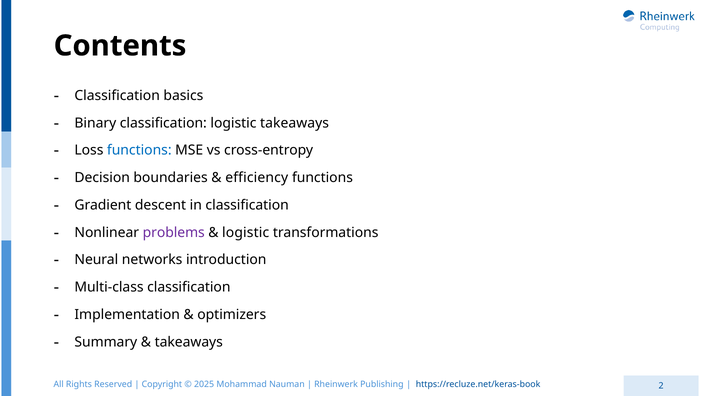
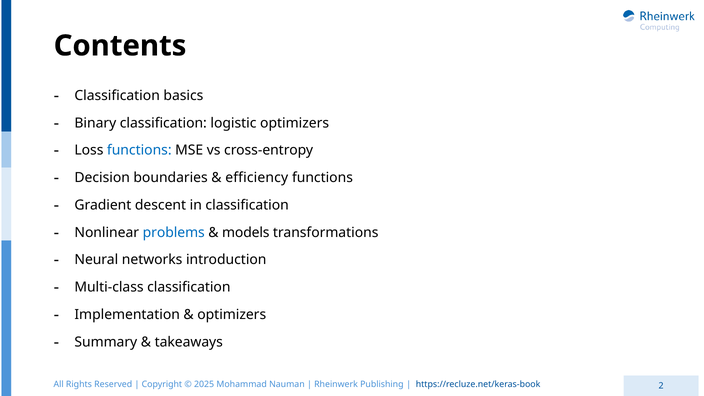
logistic takeaways: takeaways -> optimizers
problems colour: purple -> blue
logistic at (246, 233): logistic -> models
